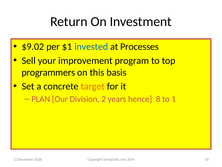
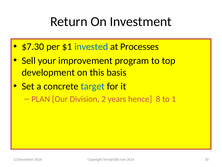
$9.02: $9.02 -> $7.30
programmers: programmers -> development
target colour: orange -> blue
